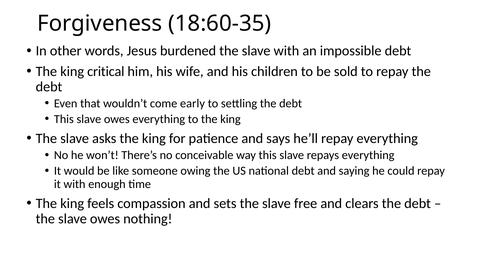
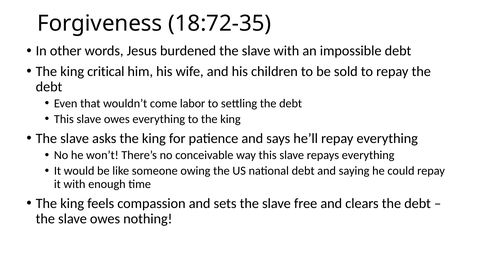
18:60-35: 18:60-35 -> 18:72-35
early: early -> labor
